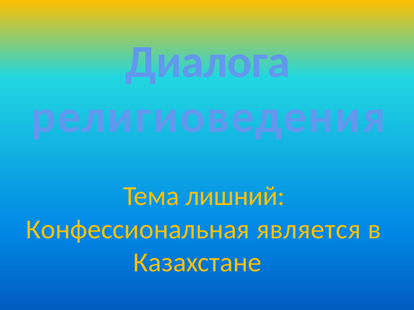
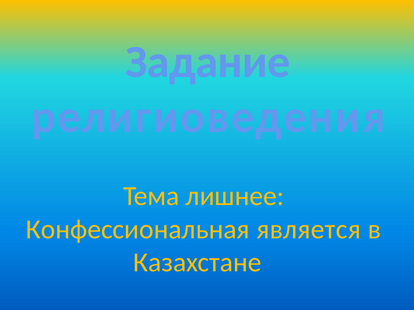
Диалога: Диалога -> Задание
лишний: лишний -> лишнее
